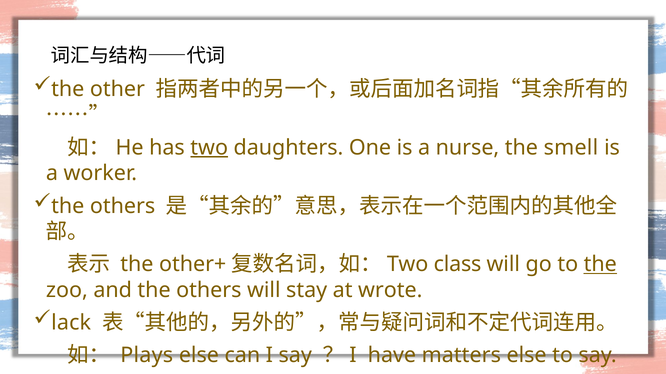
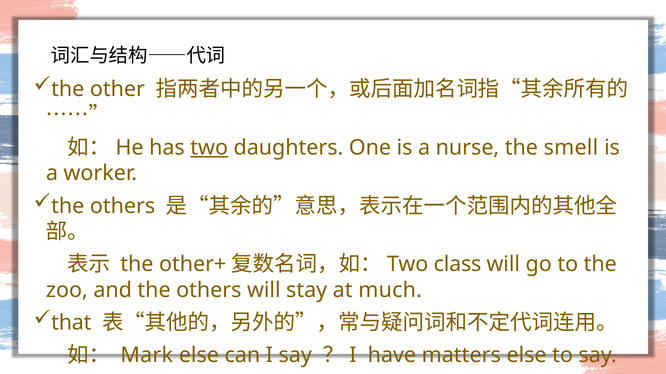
the at (600, 265) underline: present -> none
wrote: wrote -> much
lack: lack -> that
Plays: Plays -> Mark
